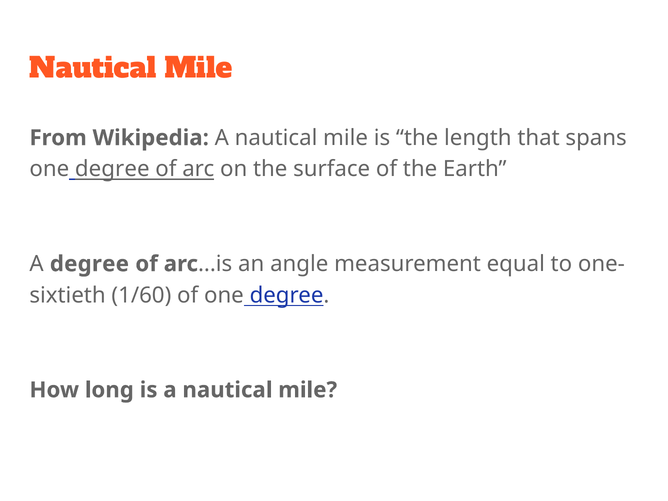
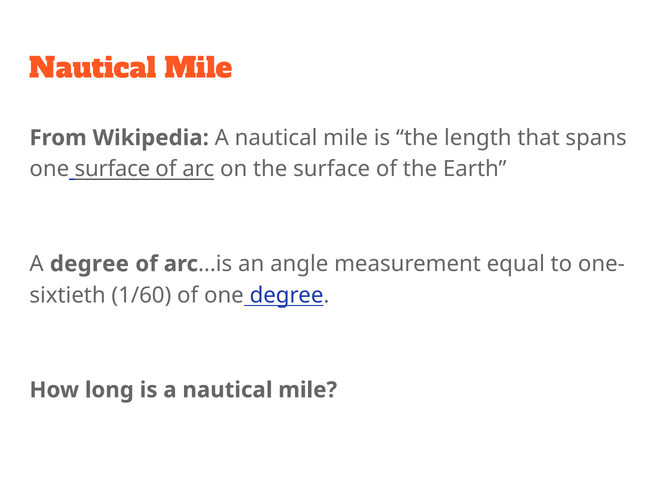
degree at (112, 169): degree -> surface
